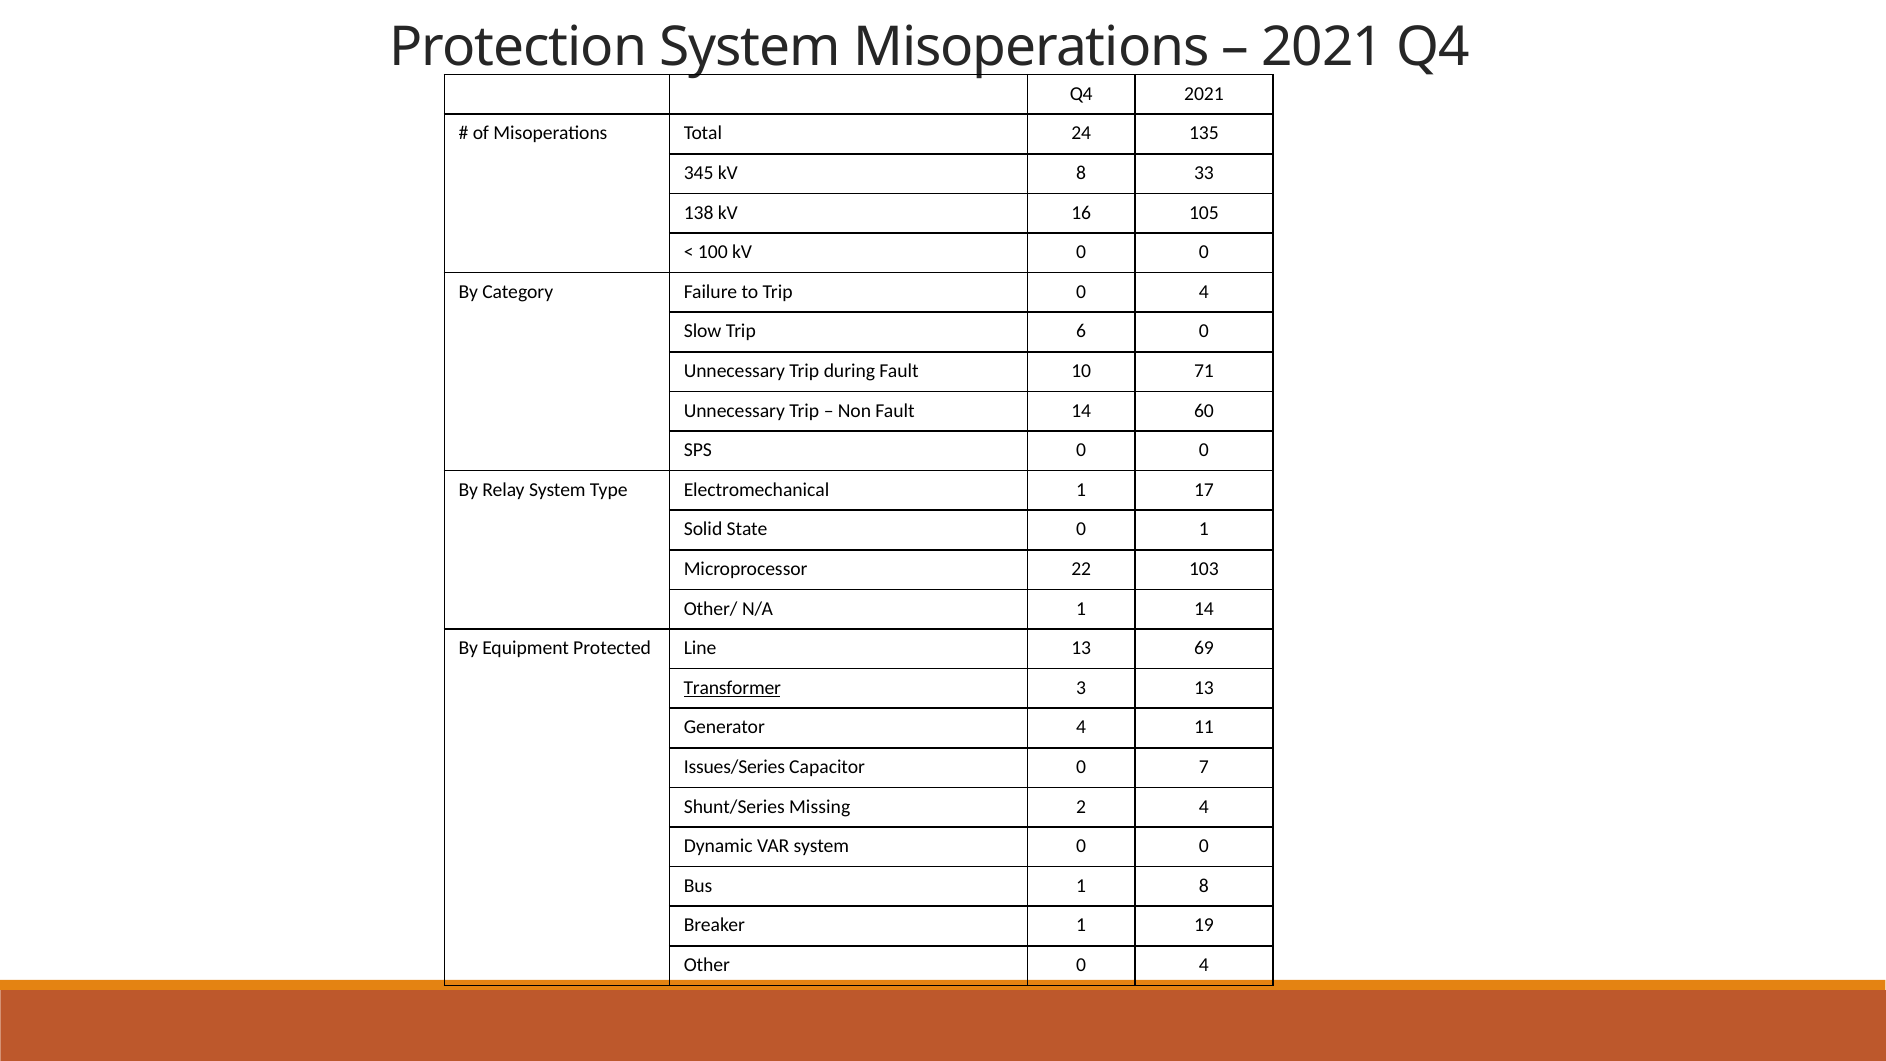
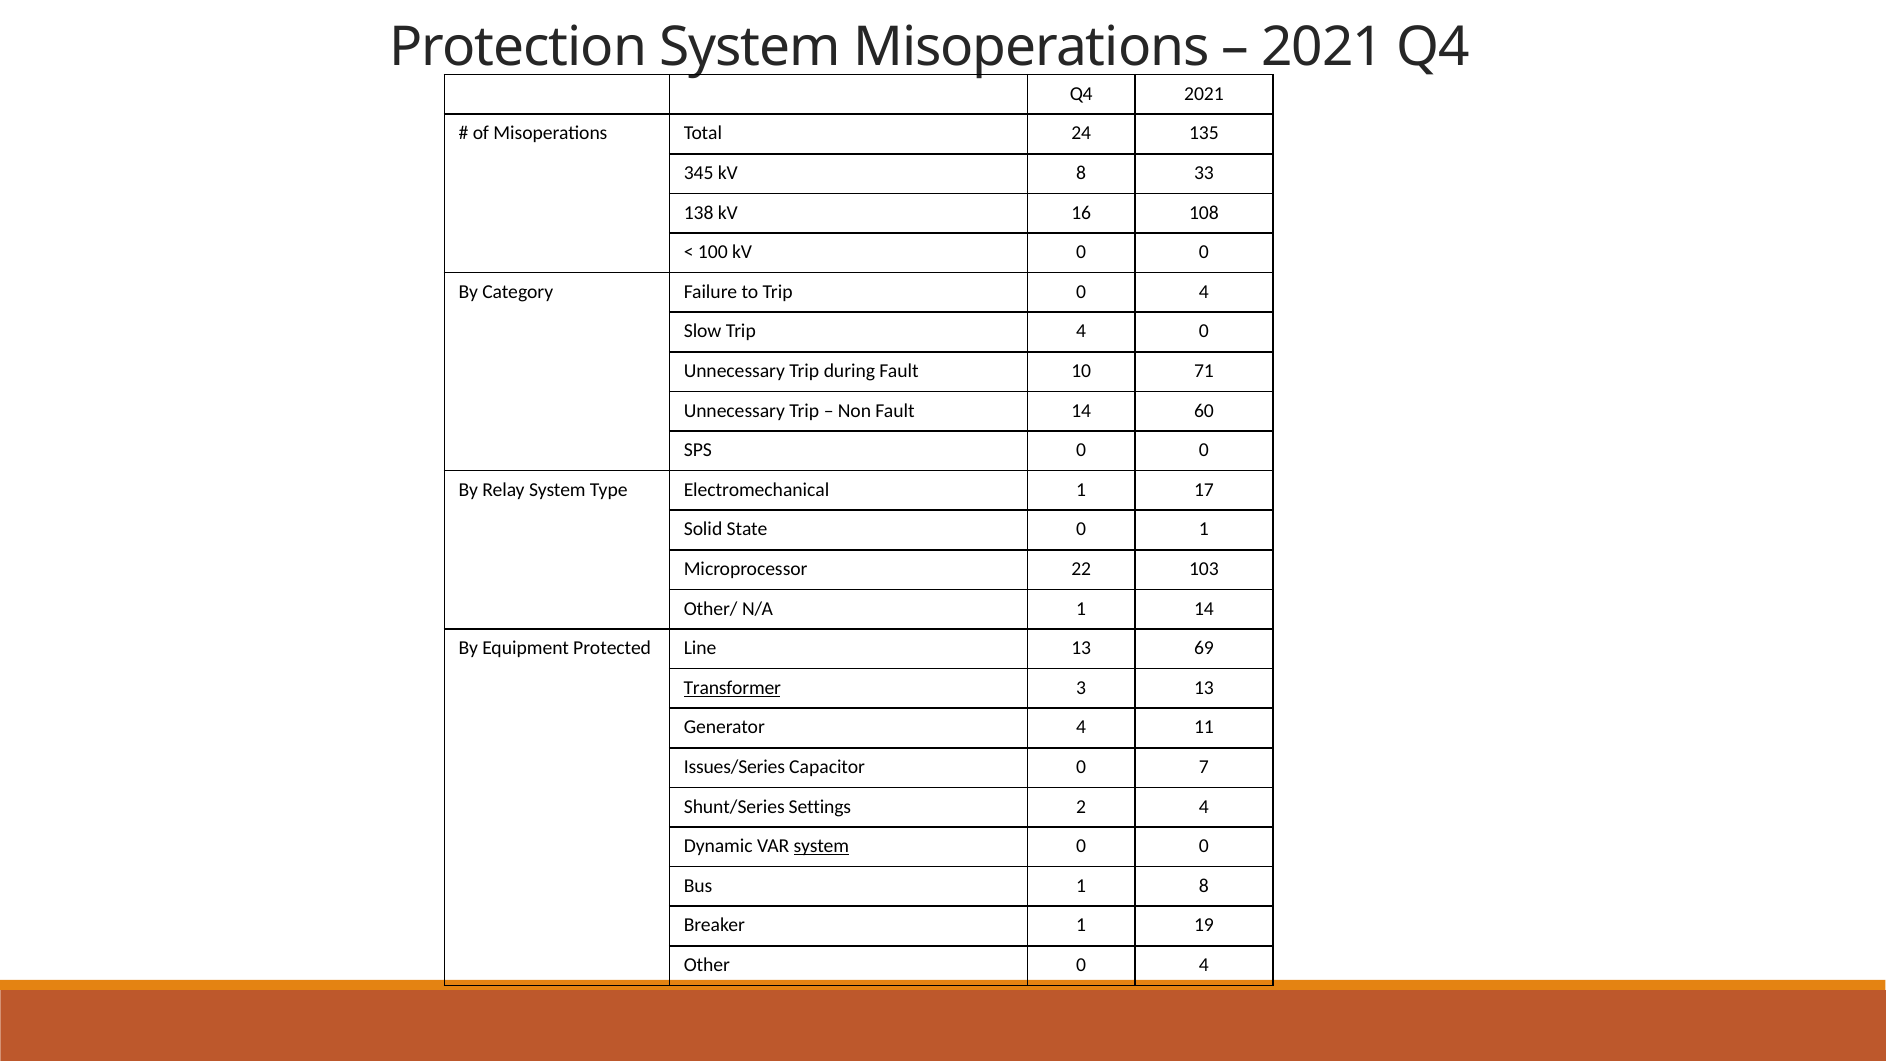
105: 105 -> 108
Trip 6: 6 -> 4
Missing: Missing -> Settings
system at (821, 846) underline: none -> present
